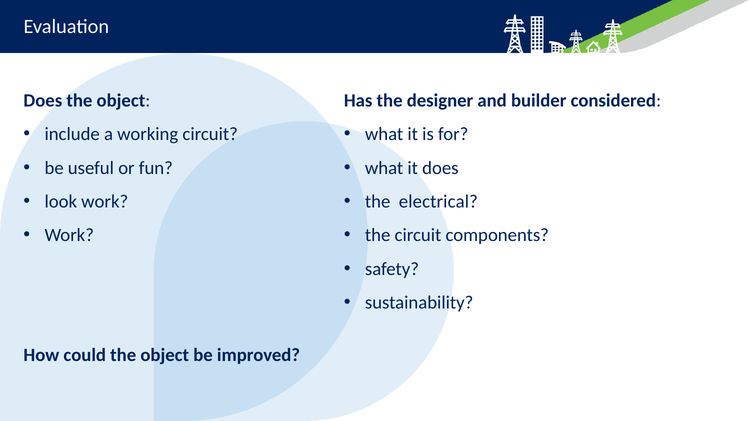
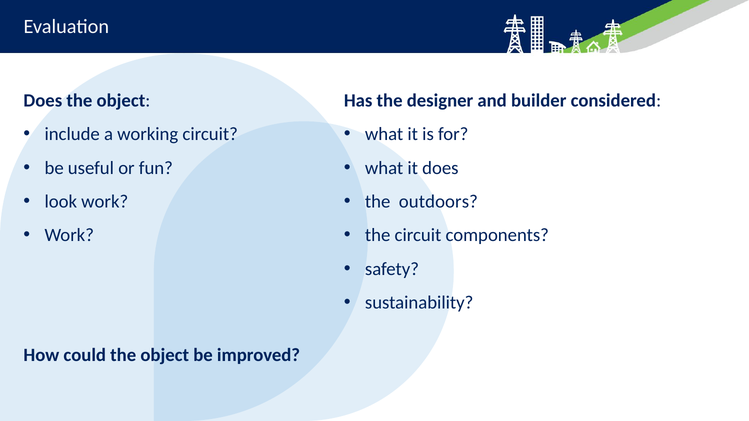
electrical: electrical -> outdoors
